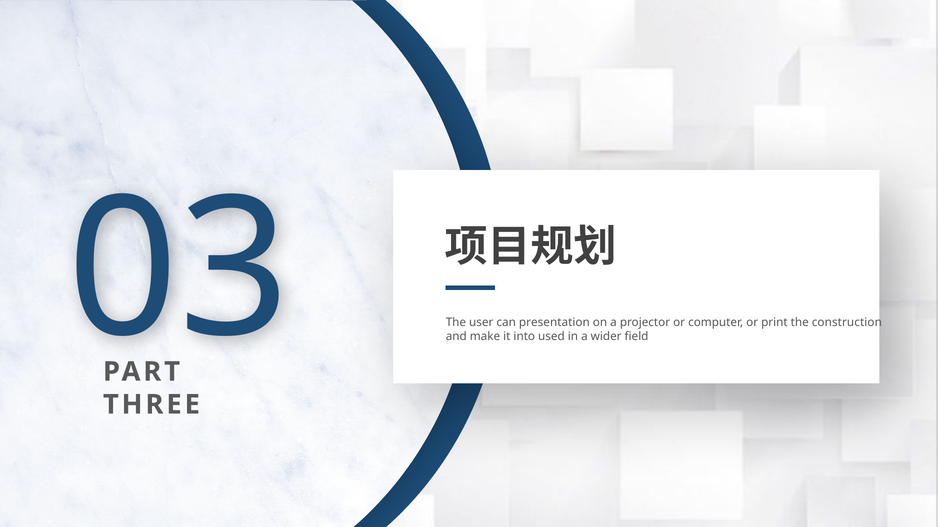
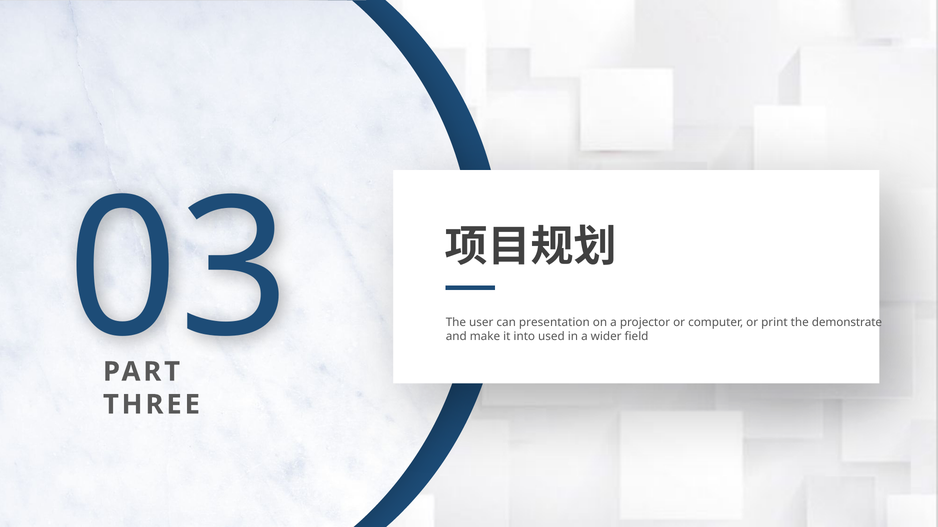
construction: construction -> demonstrate
